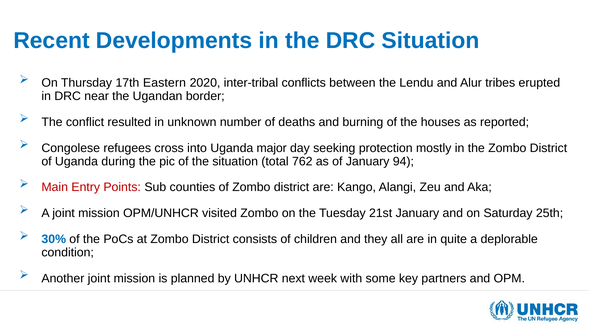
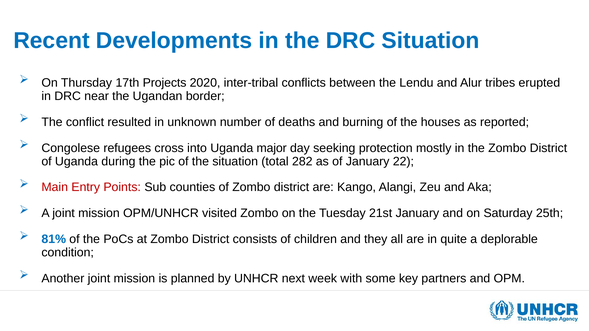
Eastern: Eastern -> Projects
762: 762 -> 282
94: 94 -> 22
30%: 30% -> 81%
